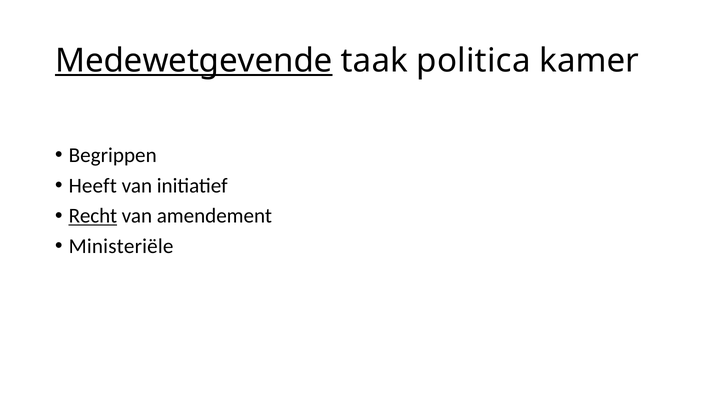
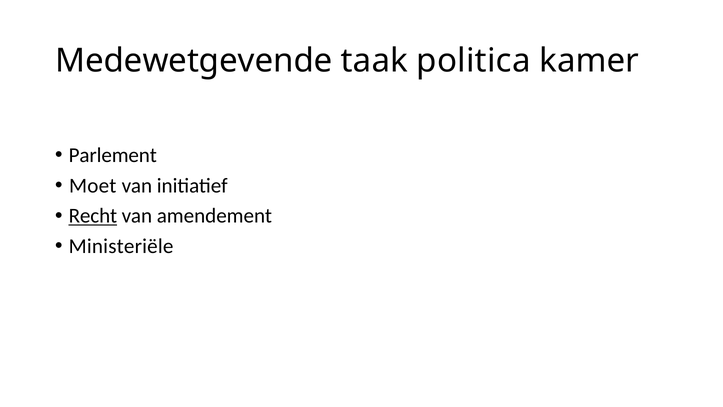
Medewetgevende underline: present -> none
Begrippen: Begrippen -> Parlement
Heeft: Heeft -> Moet
